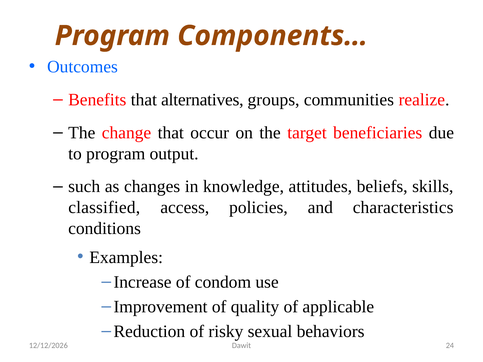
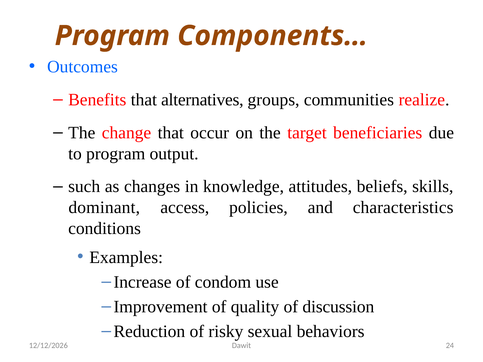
classified: classified -> dominant
applicable: applicable -> discussion
